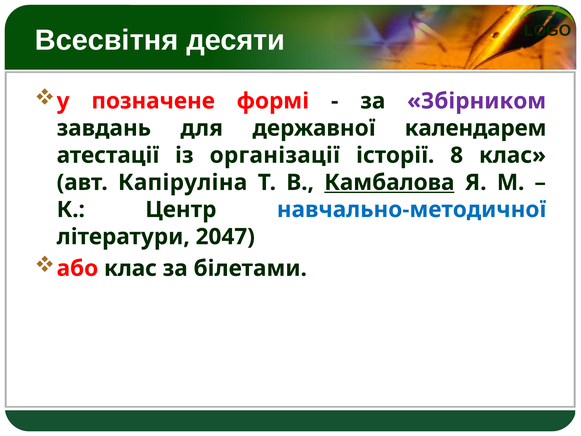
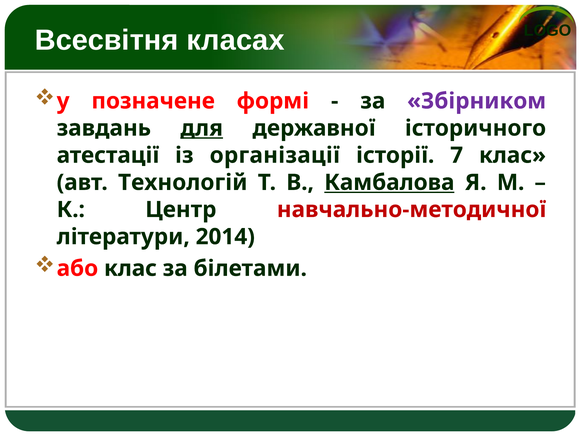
десяти: десяти -> класах
для underline: none -> present
календарем: календарем -> історичного
8: 8 -> 7
Капіруліна: Капіруліна -> Технологій
навчально-методичної colour: blue -> red
2047: 2047 -> 2014
